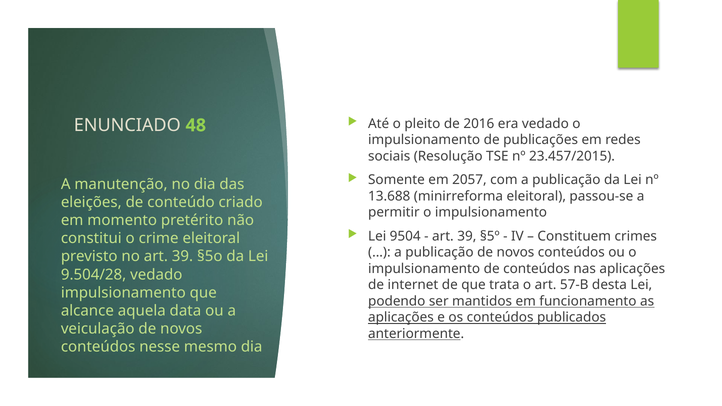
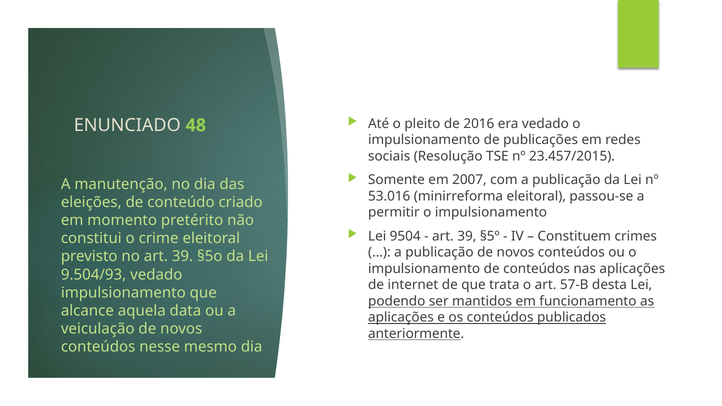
2057: 2057 -> 2007
13.688: 13.688 -> 53.016
9.504/28: 9.504/28 -> 9.504/93
